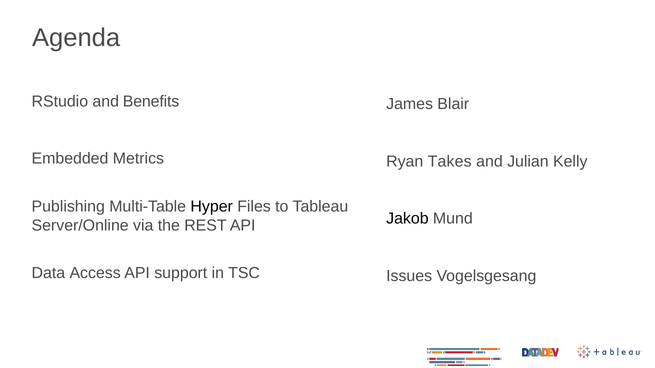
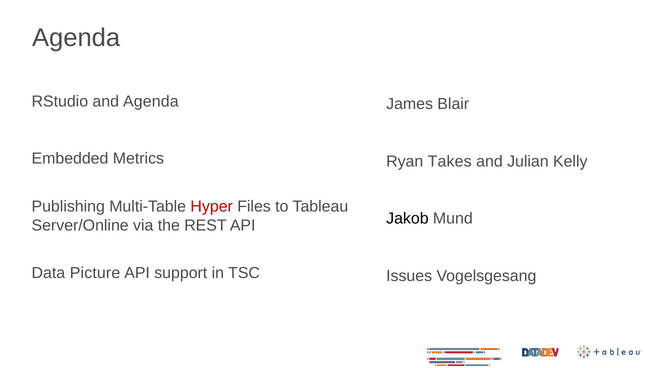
and Benefits: Benefits -> Agenda
Hyper colour: black -> red
Access: Access -> Picture
